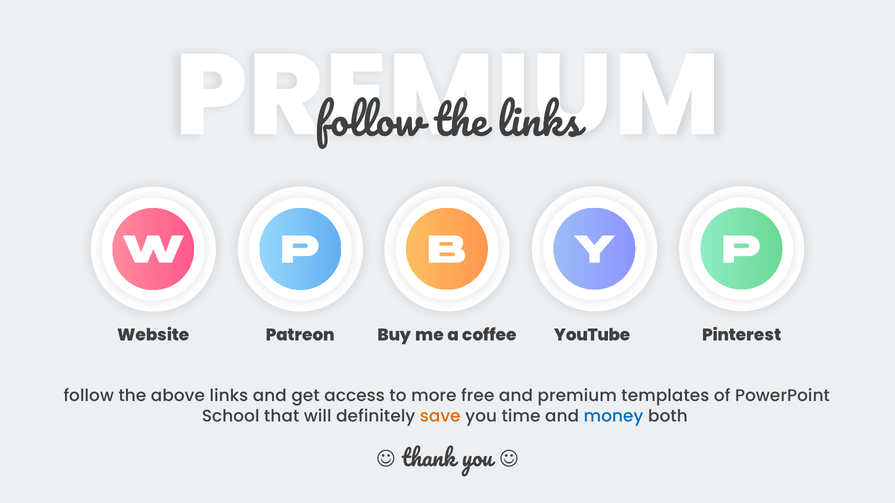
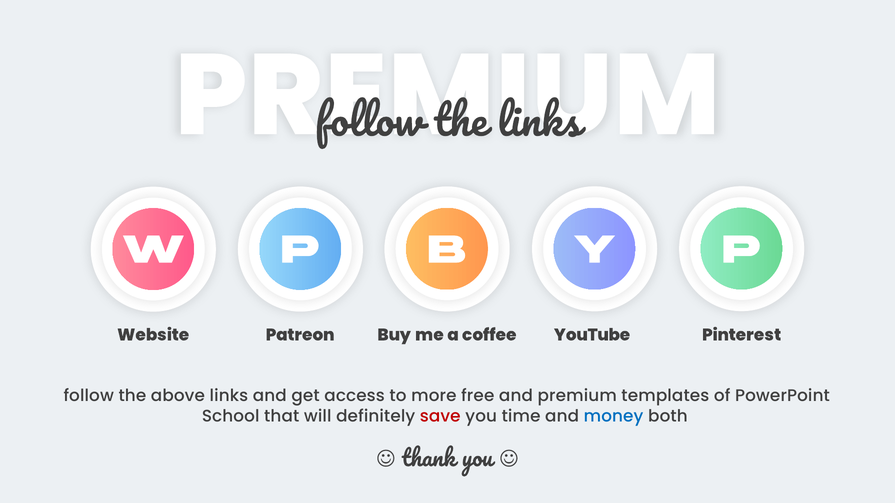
save colour: orange -> red
